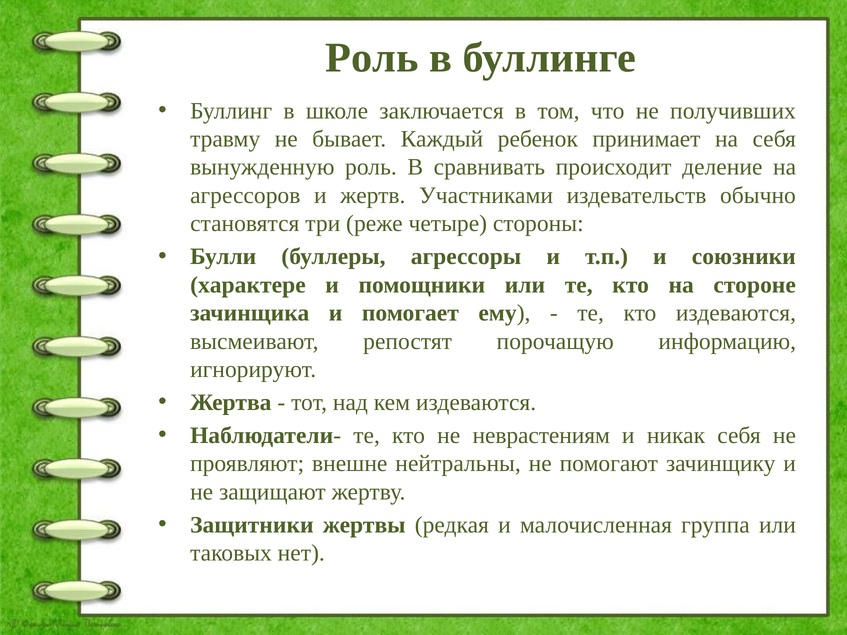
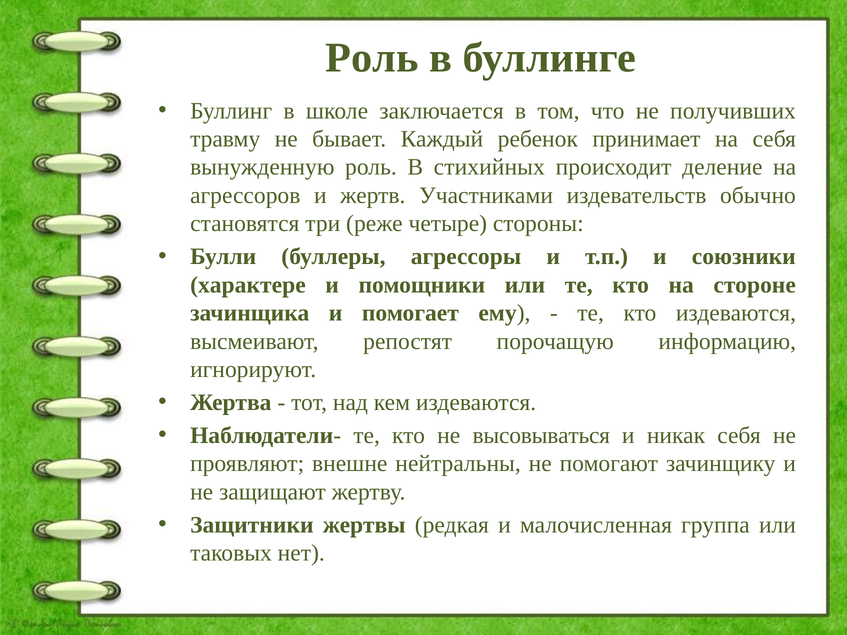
сравнивать: сравнивать -> стихийных
неврастениям: неврастениям -> высовываться
